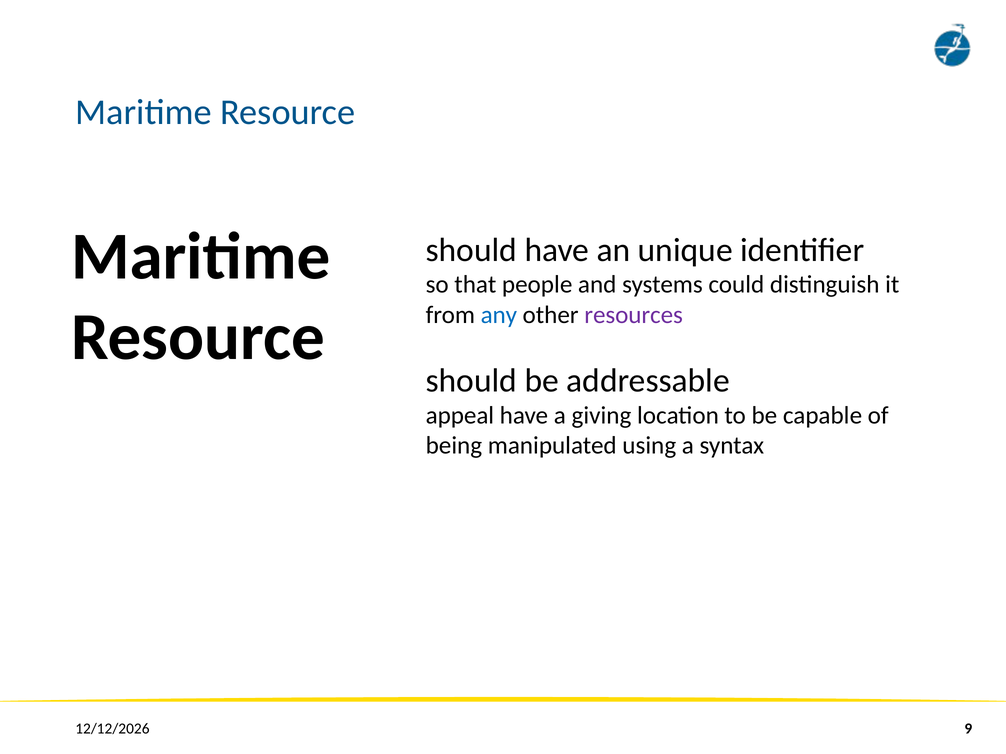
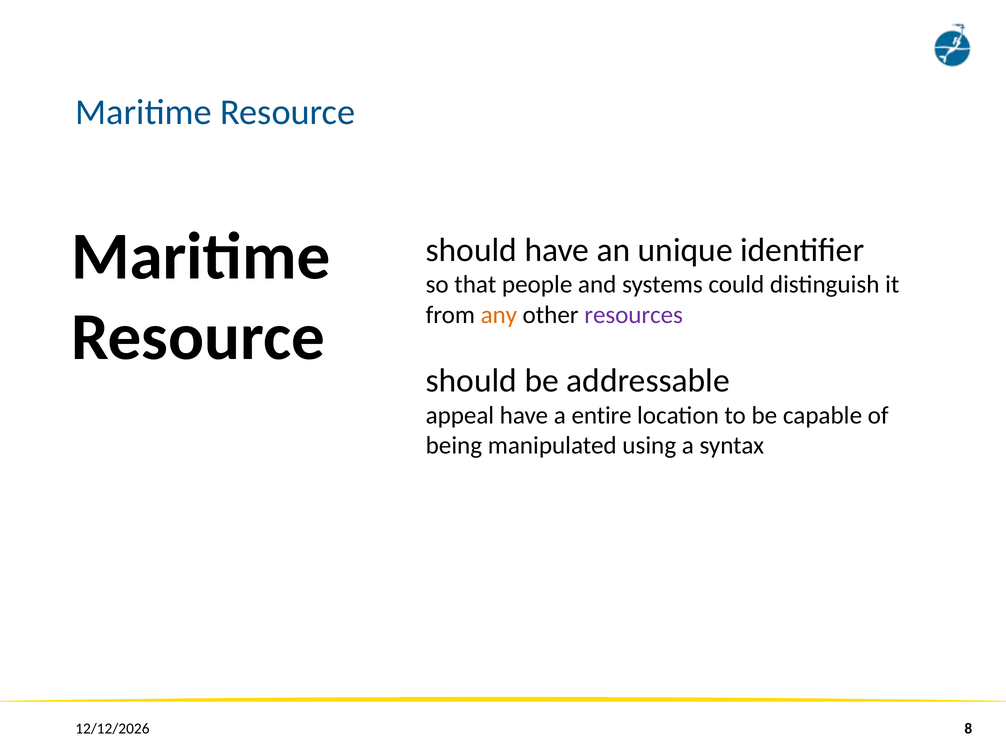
any colour: blue -> orange
giving: giving -> entire
9: 9 -> 8
